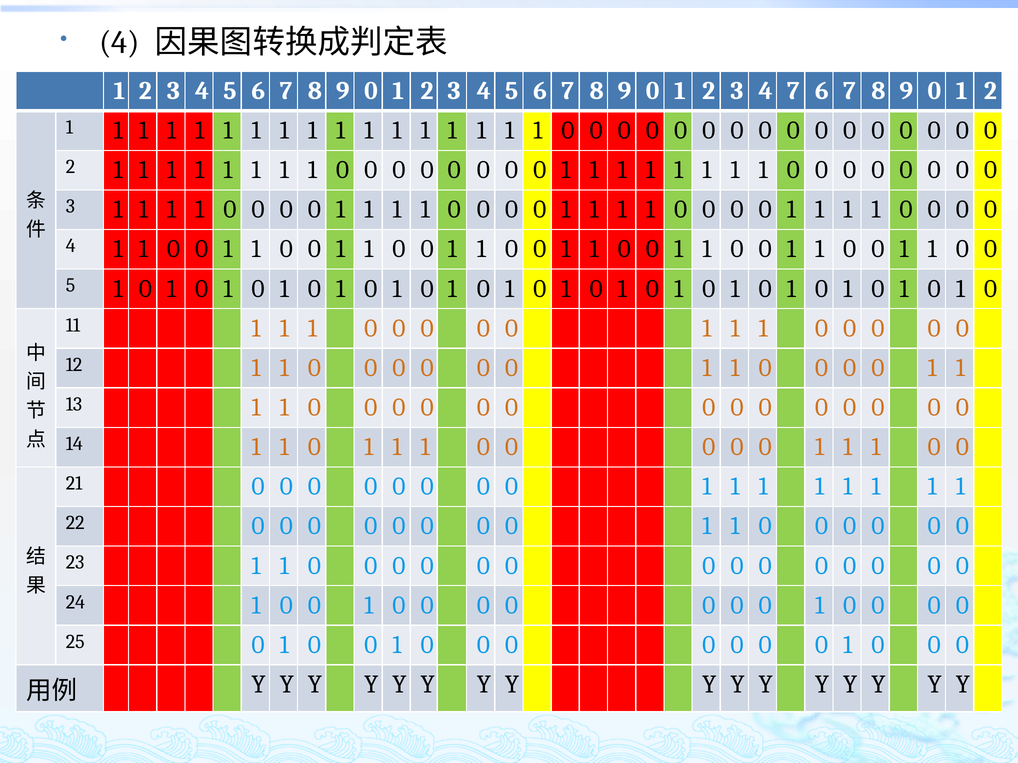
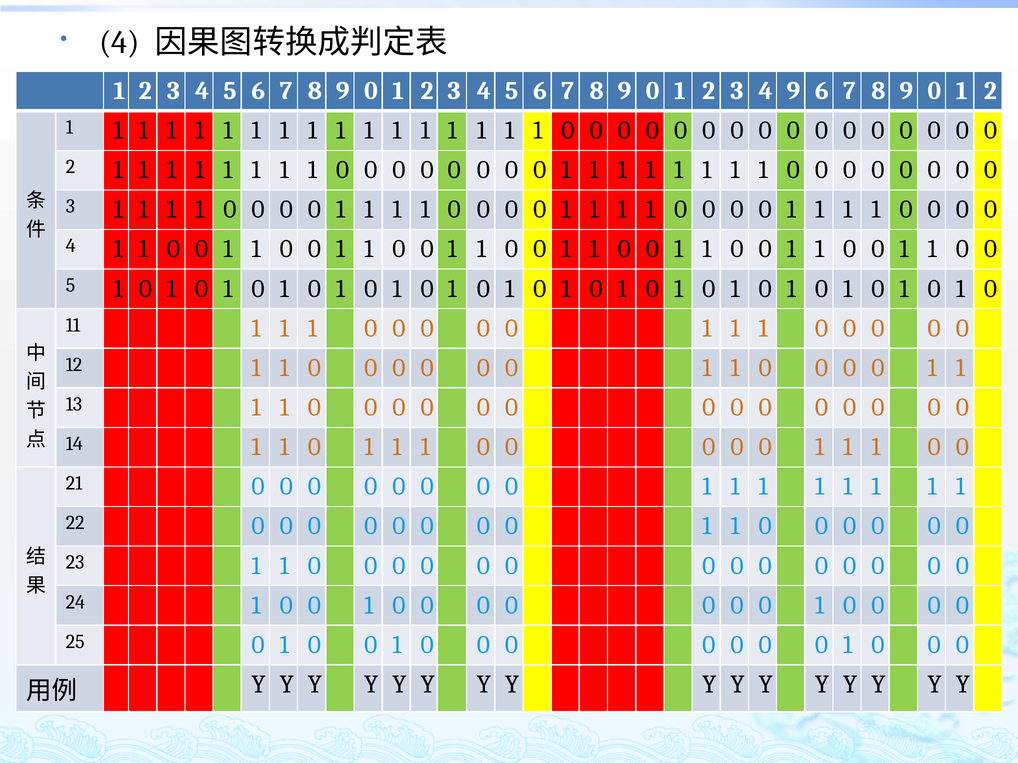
4 7: 7 -> 9
